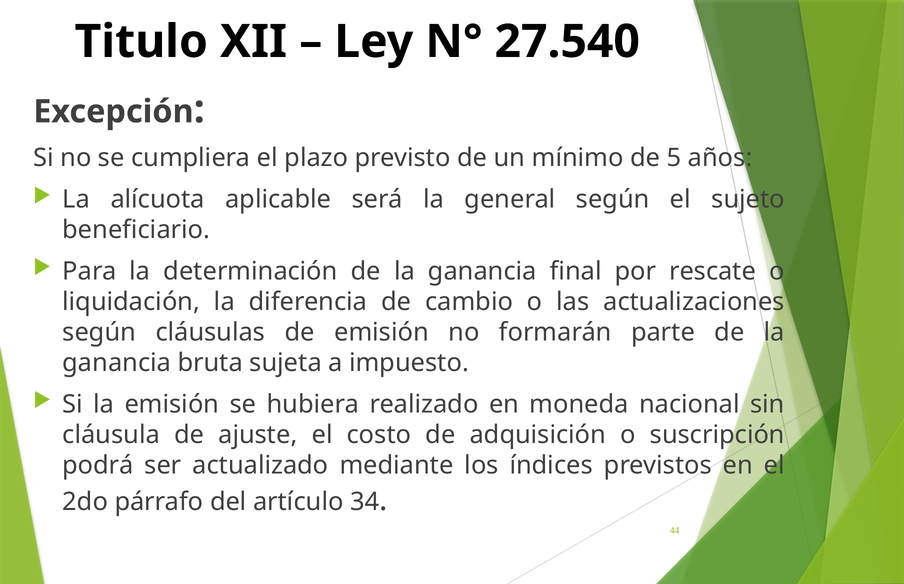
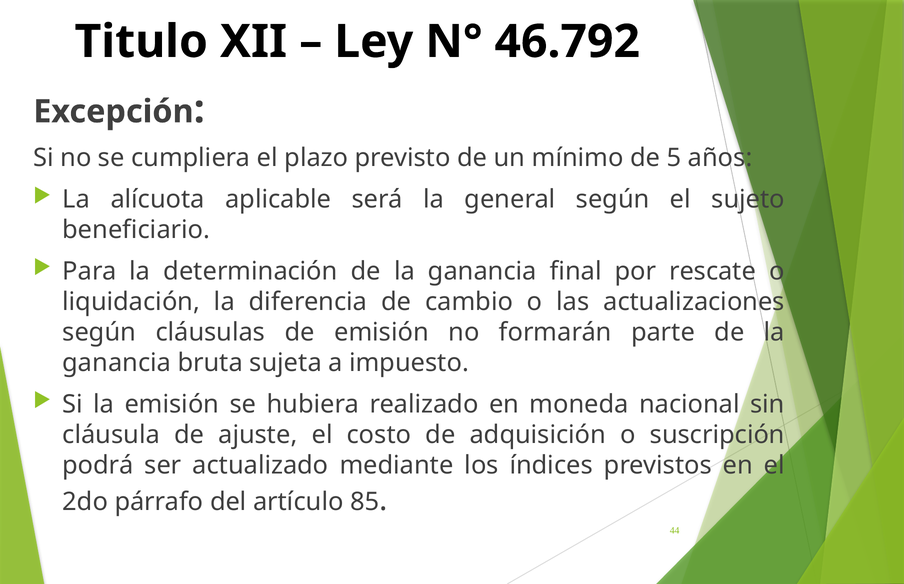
27.540: 27.540 -> 46.792
34: 34 -> 85
